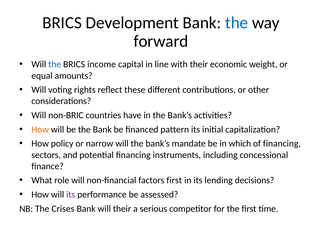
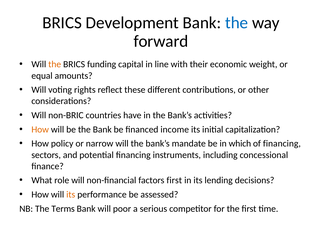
the at (55, 64) colour: blue -> orange
income: income -> funding
pattern: pattern -> income
its at (71, 194) colour: purple -> orange
Crises: Crises -> Terms
will their: their -> poor
